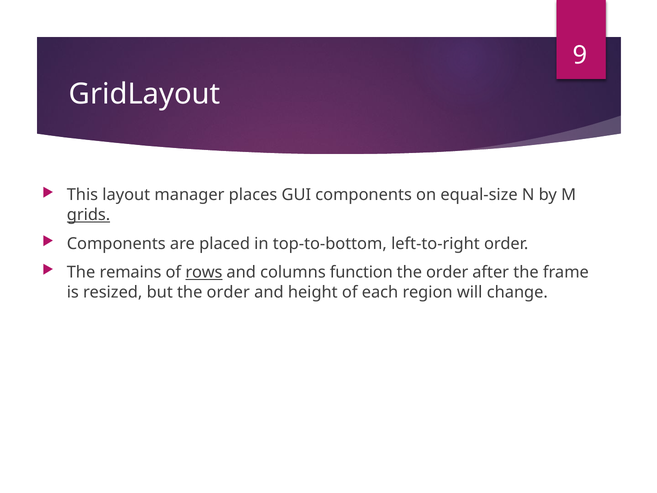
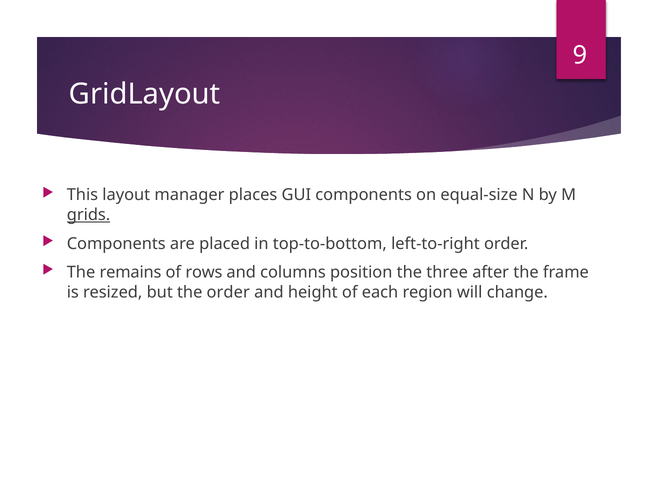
rows underline: present -> none
function: function -> position
order at (447, 272): order -> three
